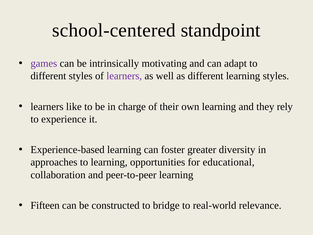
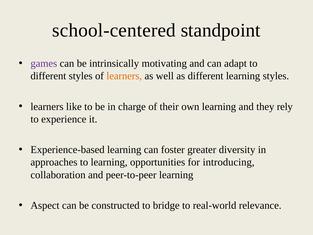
learners at (124, 76) colour: purple -> orange
educational: educational -> introducing
Fifteen: Fifteen -> Aspect
